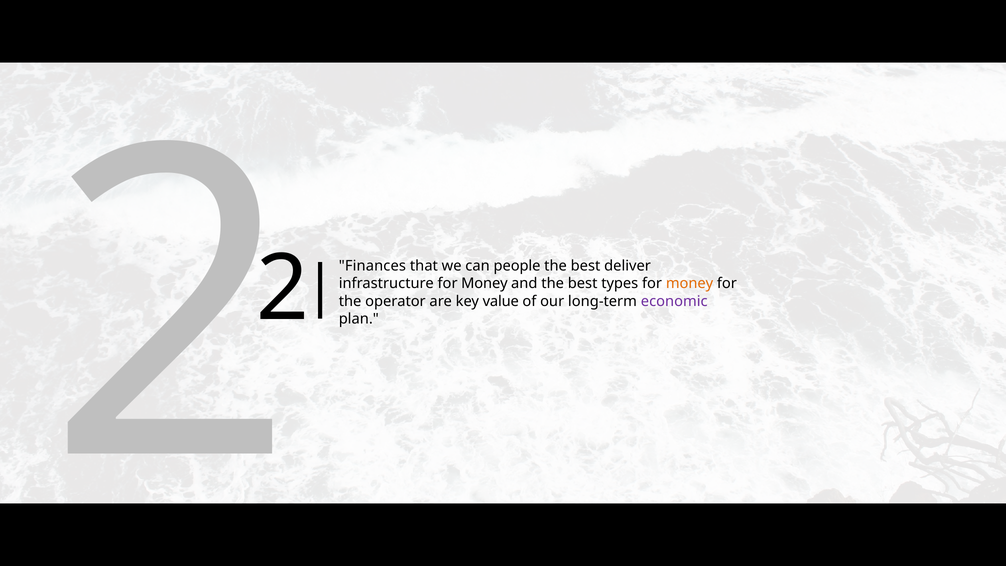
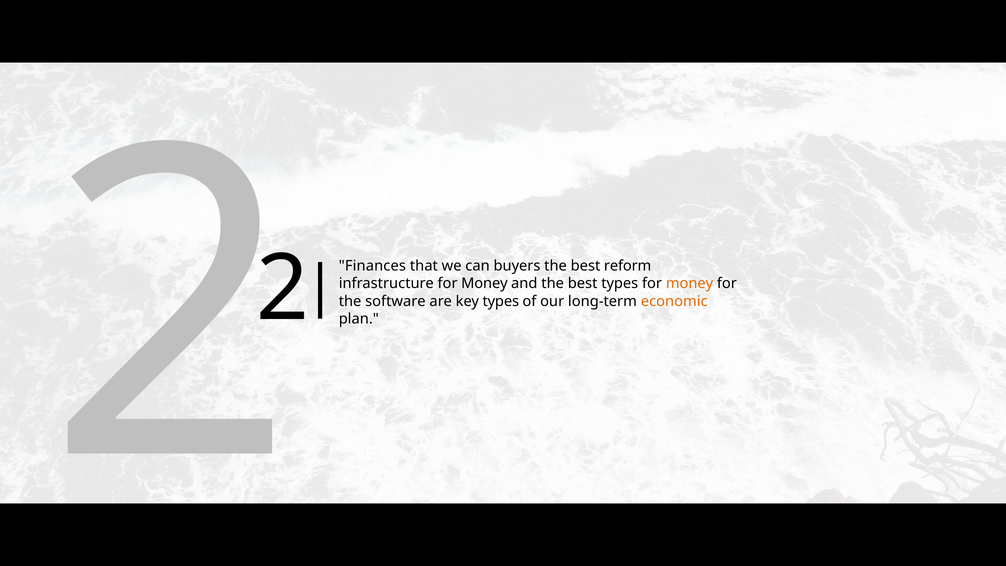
people: people -> buyers
deliver: deliver -> reform
operator: operator -> software
key value: value -> types
economic colour: purple -> orange
